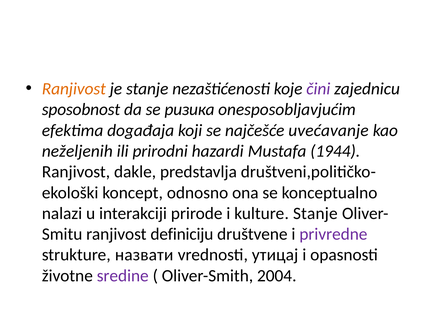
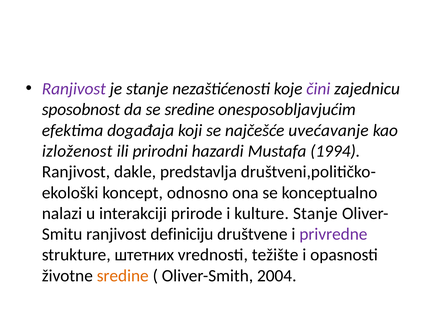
Ranjivost at (74, 89) colour: orange -> purple
se ризика: ризика -> sredine
neželjenih: neželjenih -> izloženost
1944: 1944 -> 1994
назвати: назвати -> штетних
утицај: утицај -> težište
sredine at (123, 275) colour: purple -> orange
